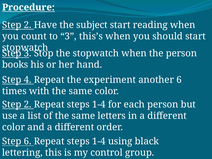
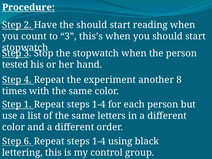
the subject: subject -> should
books: books -> tested
another 6: 6 -> 8
2 at (28, 105): 2 -> 1
